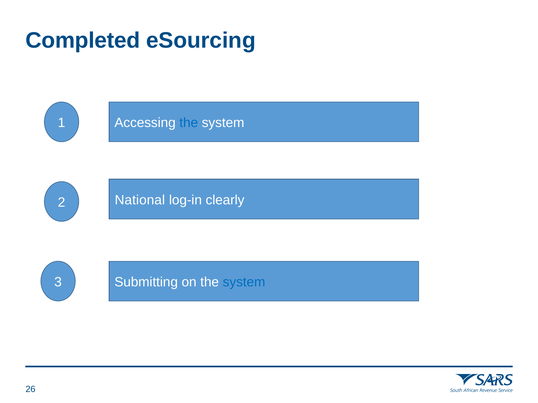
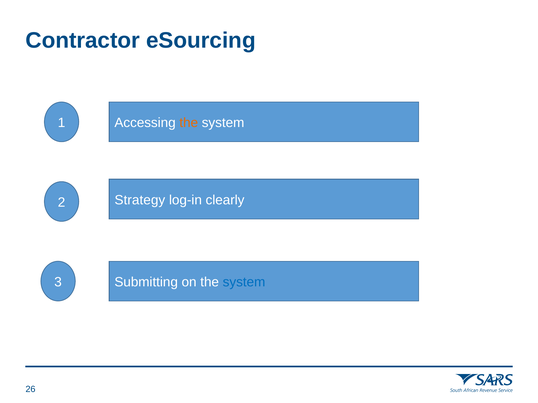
Completed: Completed -> Contractor
the at (189, 123) colour: blue -> orange
National: National -> Strategy
